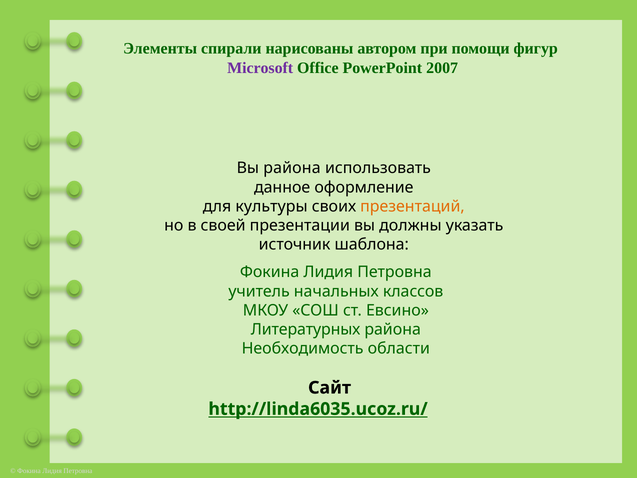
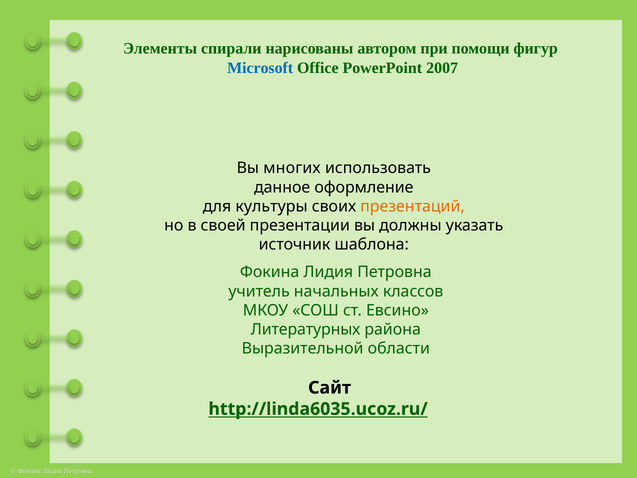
Microsoft colour: purple -> blue
Вы района: района -> многих
Необходимость: Необходимость -> Выразительной
